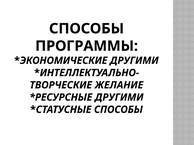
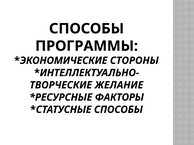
ДРУГИМИ at (134, 61): ДРУГИМИ -> СТОРОНЫ
ДРУГИМИ at (119, 98): ДРУГИМИ -> ФАКТОРЫ
